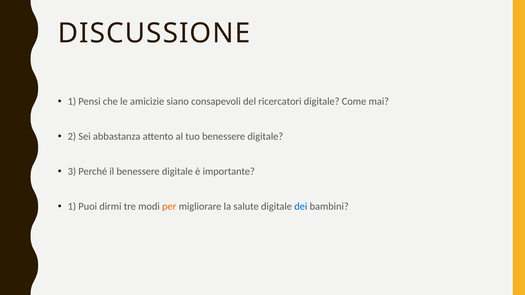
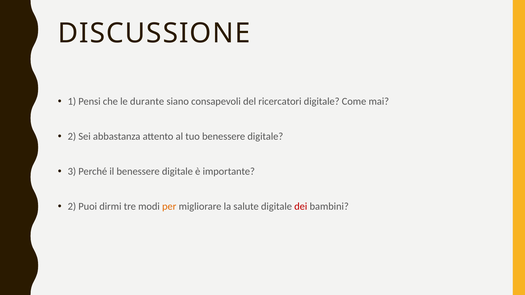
amicizie: amicizie -> durante
1 at (72, 207): 1 -> 2
dei colour: blue -> red
